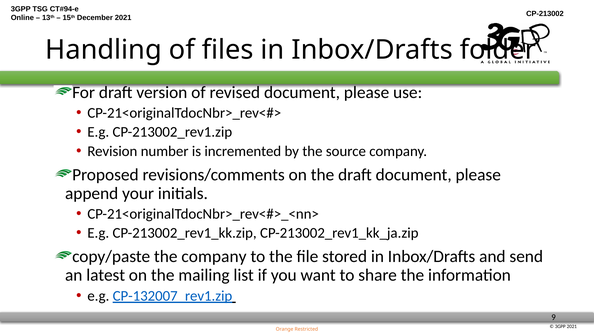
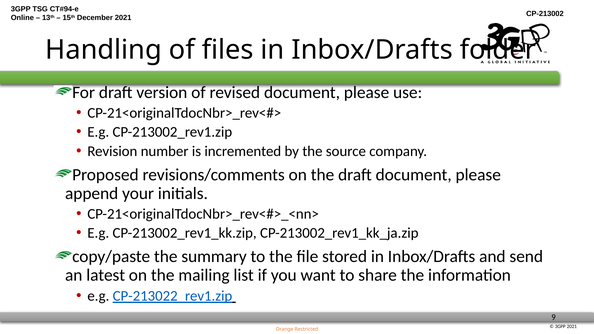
the company: company -> summary
CP-132007_rev1.zip: CP-132007_rev1.zip -> CP-213022_rev1.zip
